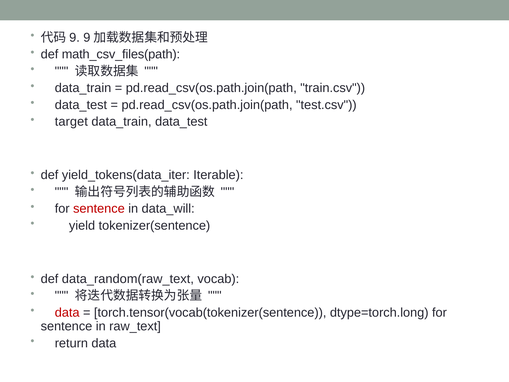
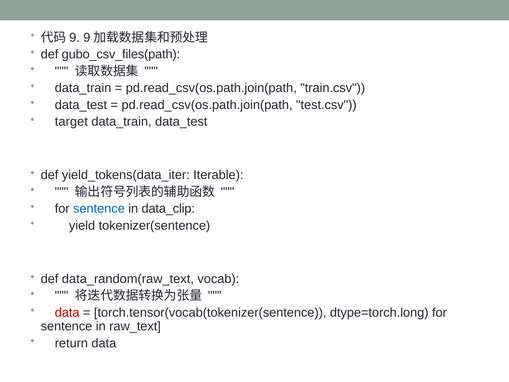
math_csv_files(path: math_csv_files(path -> gubo_csv_files(path
sentence at (99, 209) colour: red -> blue
data_will: data_will -> data_clip
